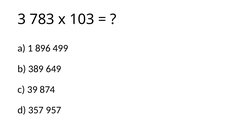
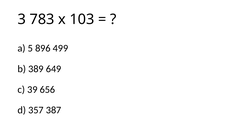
1: 1 -> 5
874: 874 -> 656
957: 957 -> 387
